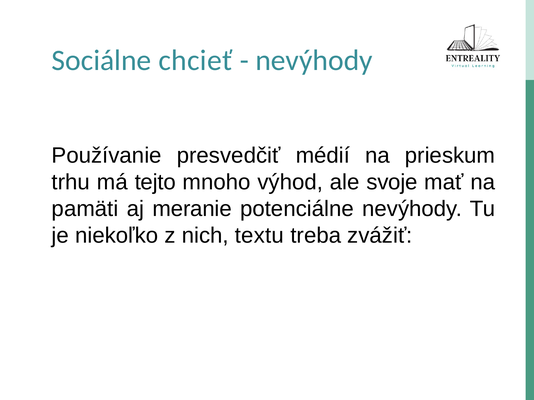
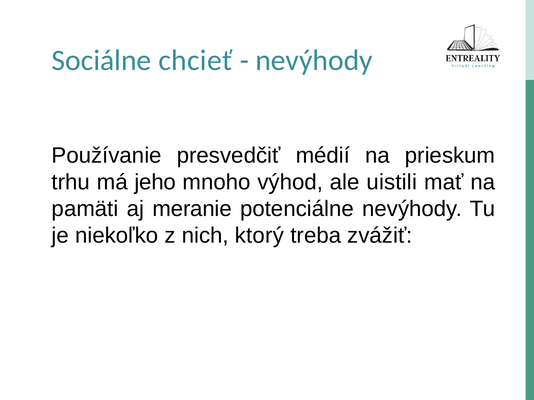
tejto: tejto -> jeho
svoje: svoje -> uistili
textu: textu -> ktorý
